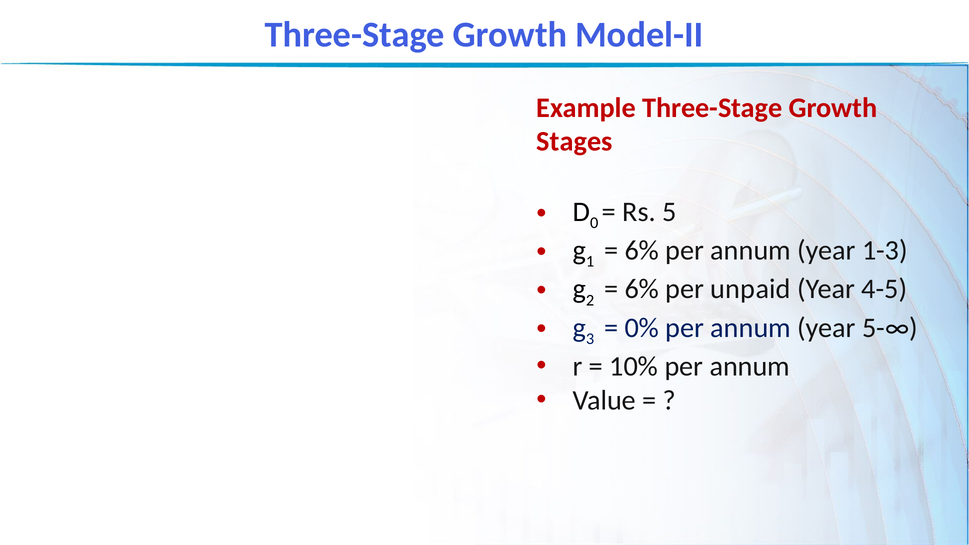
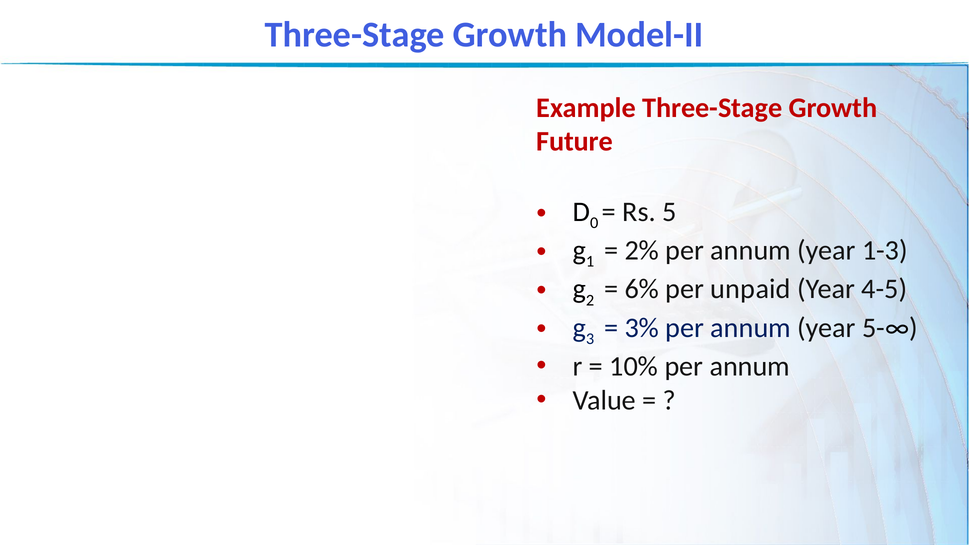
Stages: Stages -> Future
6% at (642, 251): 6% -> 2%
0%: 0% -> 3%
